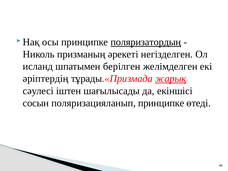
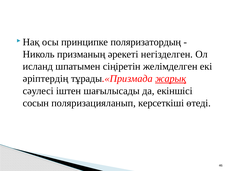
поляризатордың underline: present -> none
берілген: берілген -> сіңіретін
поляризацияланып принципке: принципке -> керсеткіші
